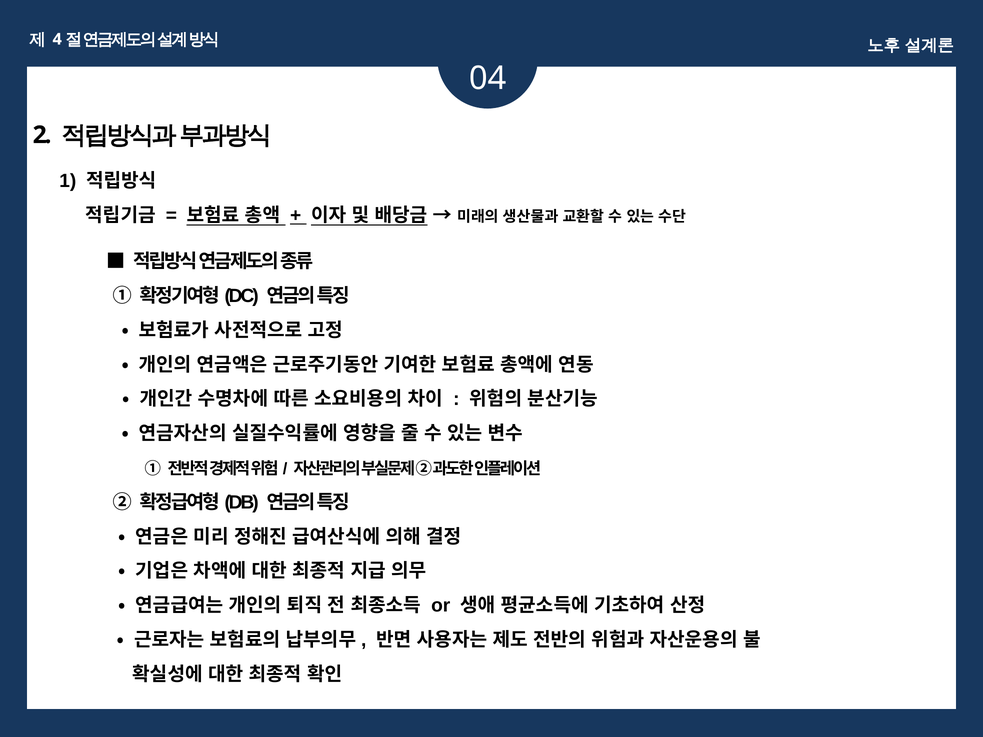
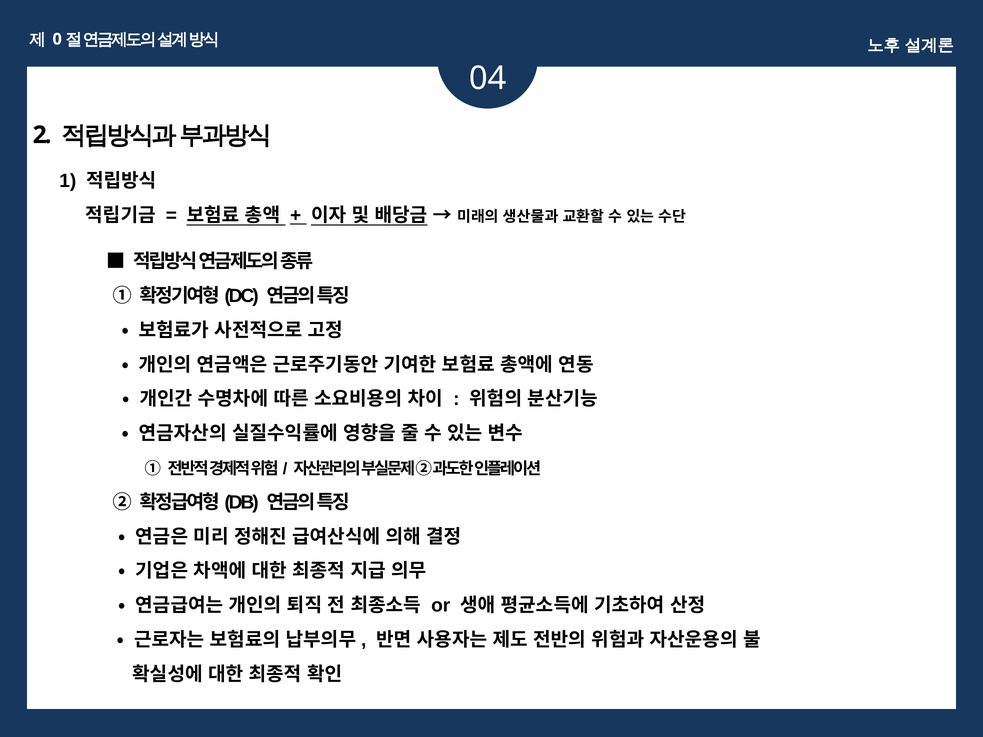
4: 4 -> 0
